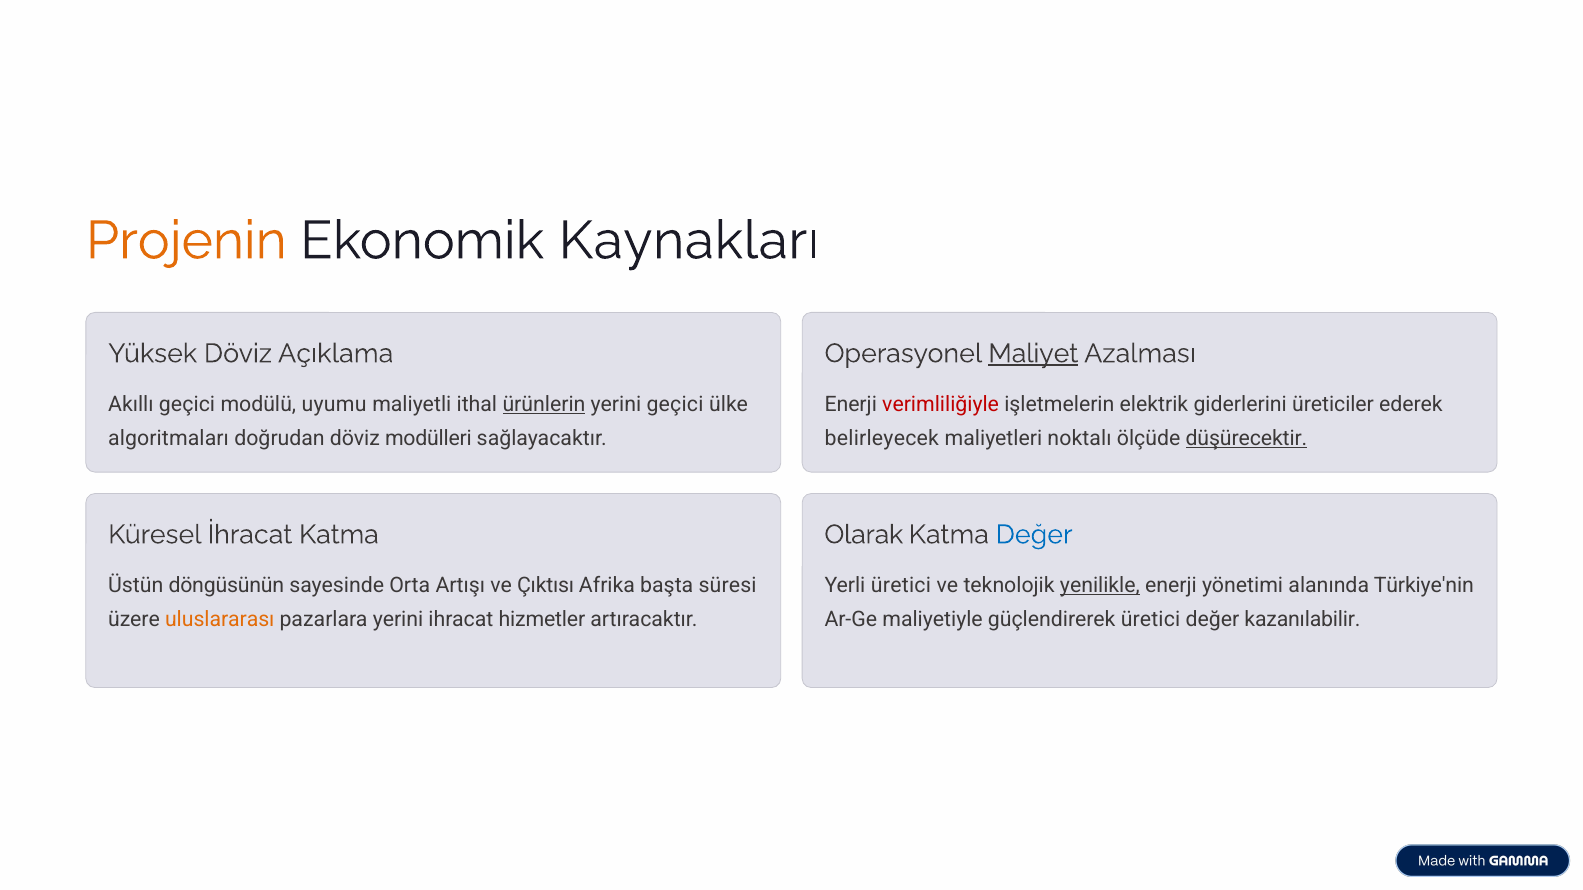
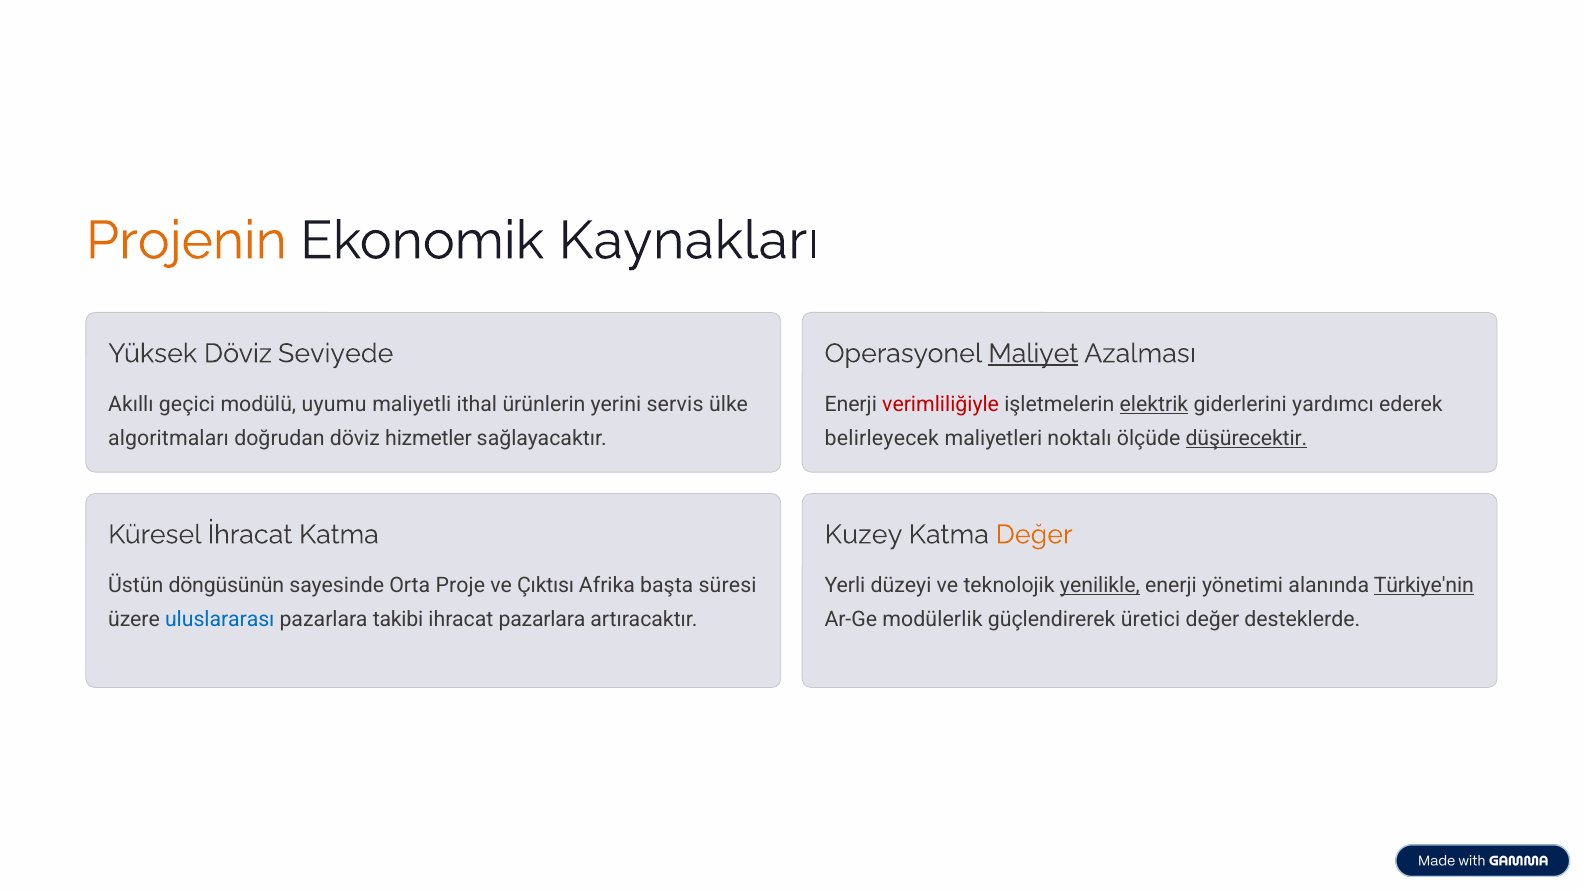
Açıklama: Açıklama -> Seviyede
ürünlerin underline: present -> none
yerini geçici: geçici -> servis
elektrik underline: none -> present
üreticiler: üreticiler -> yardımcı
modülleri: modülleri -> hizmetler
Olarak: Olarak -> Kuzey
Değer at (1034, 535) colour: blue -> orange
Artışı: Artışı -> Proje
Yerli üretici: üretici -> düzeyi
Türkiye'nin underline: none -> present
uluslararası colour: orange -> blue
pazarlara yerini: yerini -> takibi
ihracat hizmetler: hizmetler -> pazarlara
maliyetiyle: maliyetiyle -> modülerlik
kazanılabilir: kazanılabilir -> desteklerde
